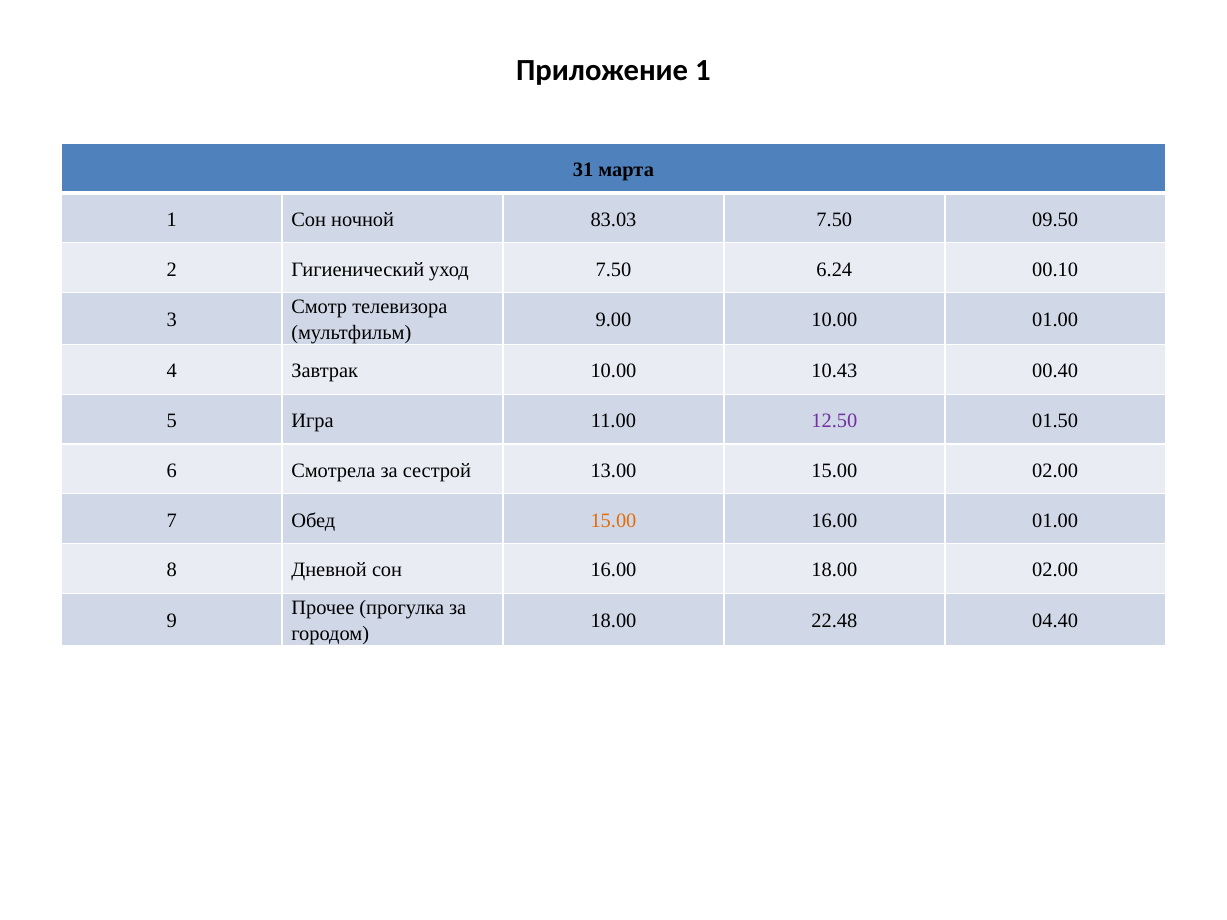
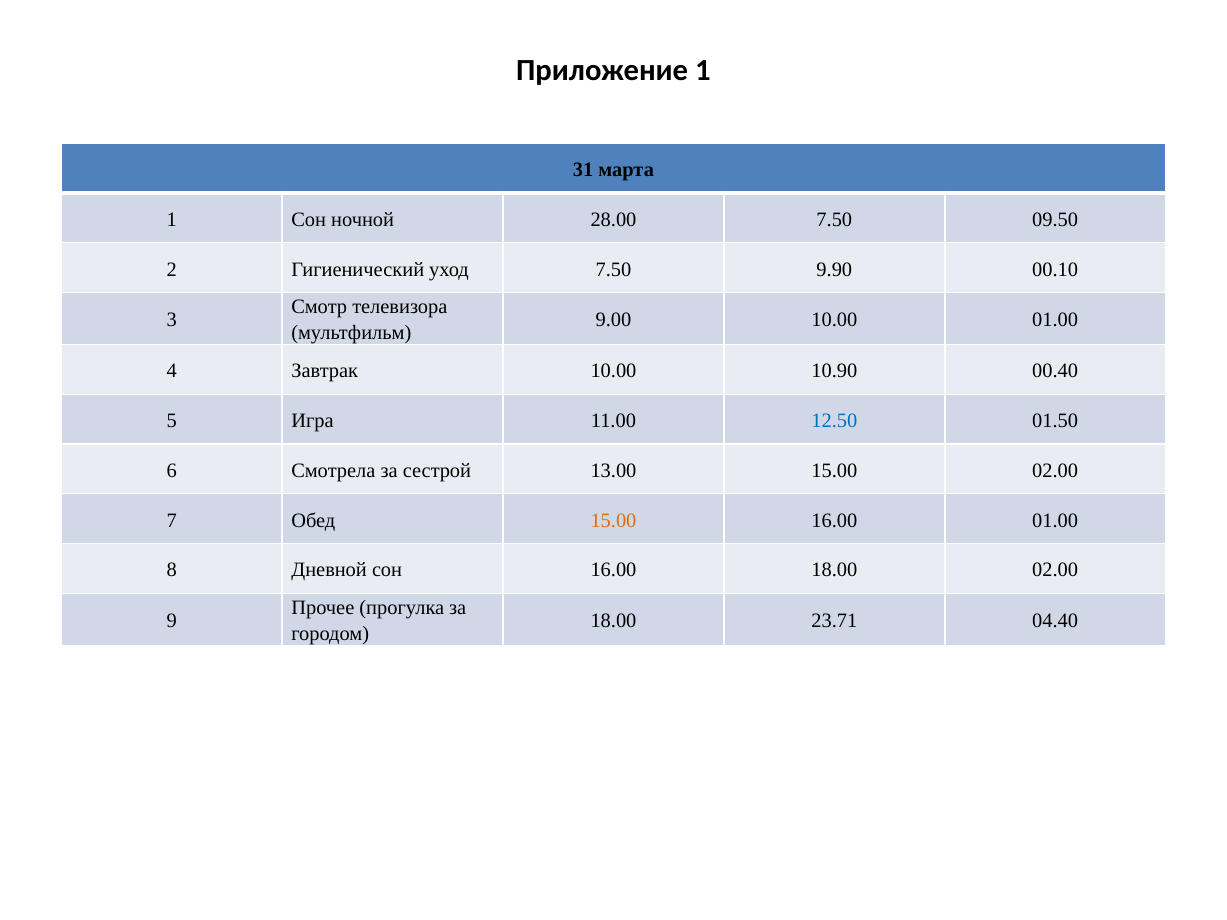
83.03: 83.03 -> 28.00
6.24: 6.24 -> 9.90
10.43: 10.43 -> 10.90
12.50 colour: purple -> blue
22.48: 22.48 -> 23.71
